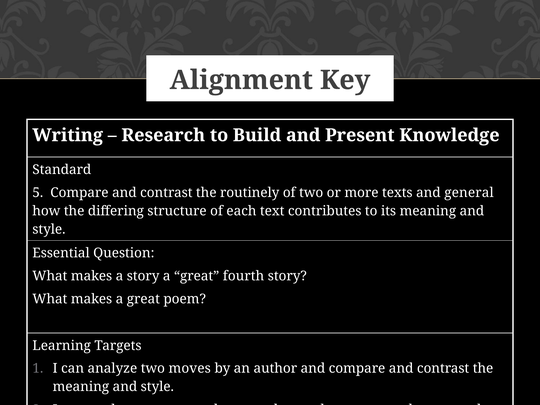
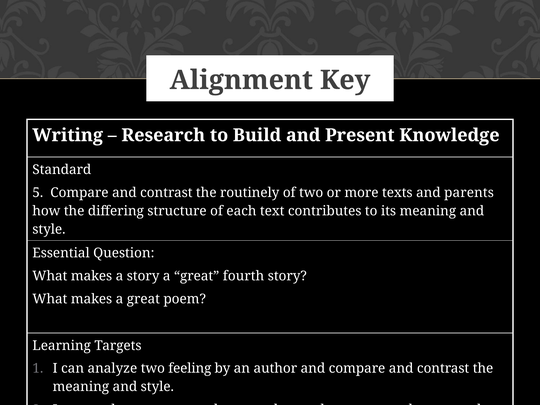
general: general -> parents
moves: moves -> feeling
